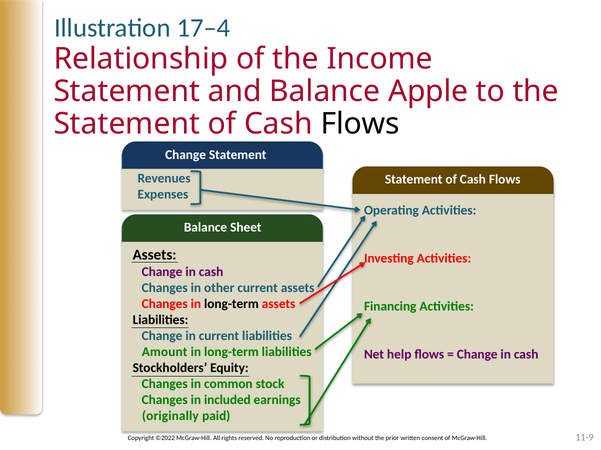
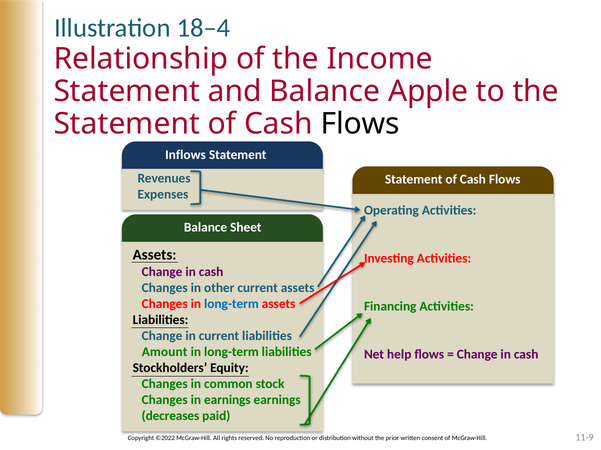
17–4: 17–4 -> 18–4
Change at (186, 155): Change -> Inflows
long-term at (231, 304) colour: black -> blue
in included: included -> earnings
originally: originally -> decreases
